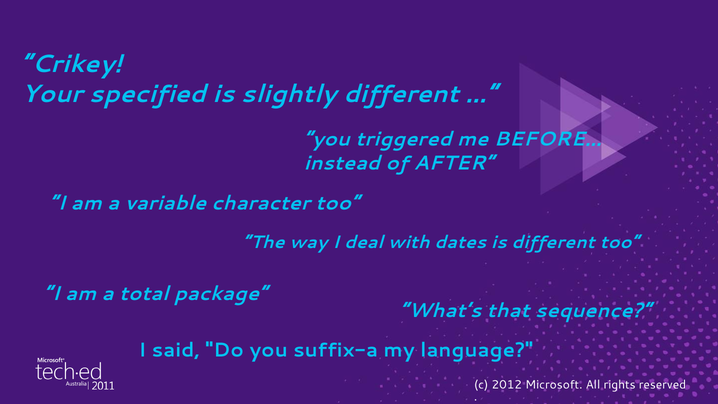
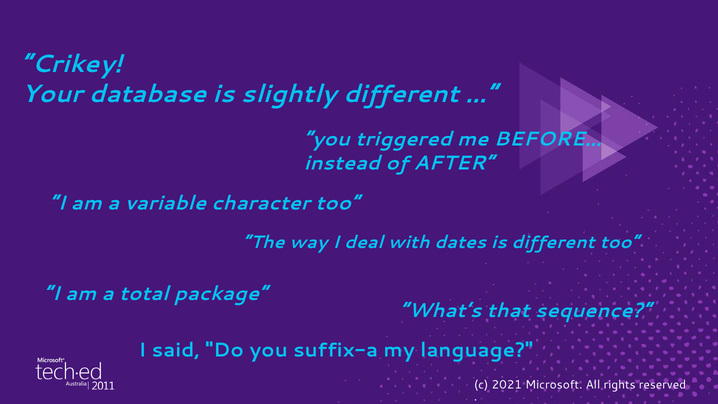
specified: specified -> database
2012: 2012 -> 2021
